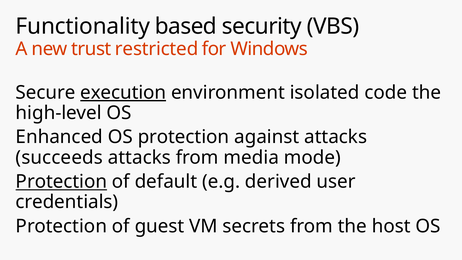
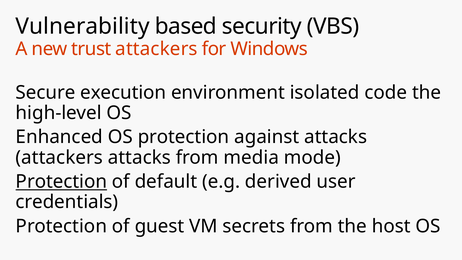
Functionality: Functionality -> Vulnerability
trust restricted: restricted -> attackers
execution underline: present -> none
succeeds at (59, 157): succeeds -> attackers
